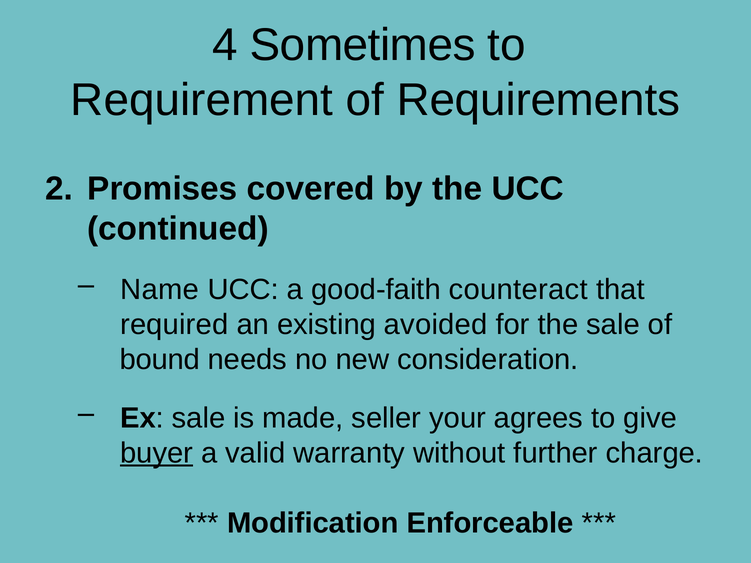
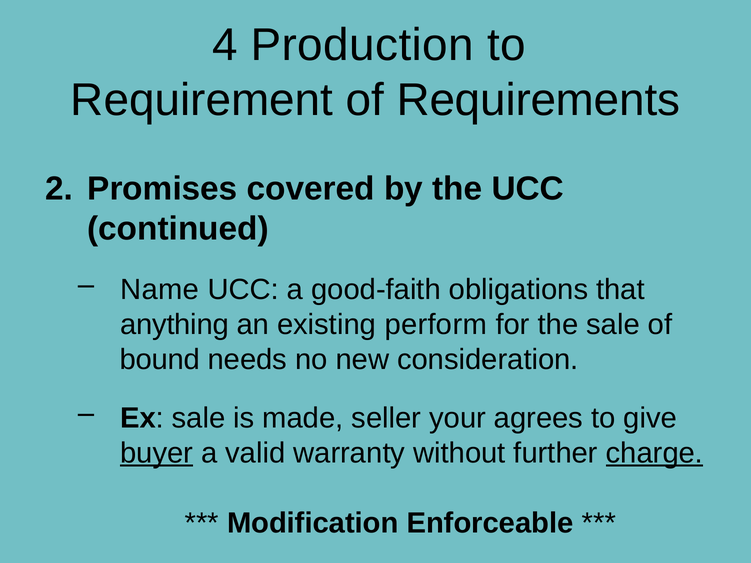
Sometimes: Sometimes -> Production
counteract: counteract -> obligations
required: required -> anything
avoided: avoided -> perform
charge underline: none -> present
